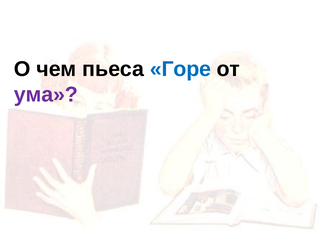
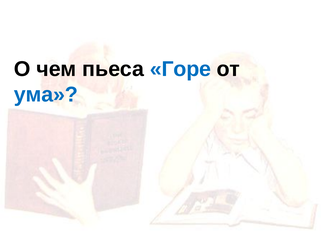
ума colour: purple -> blue
